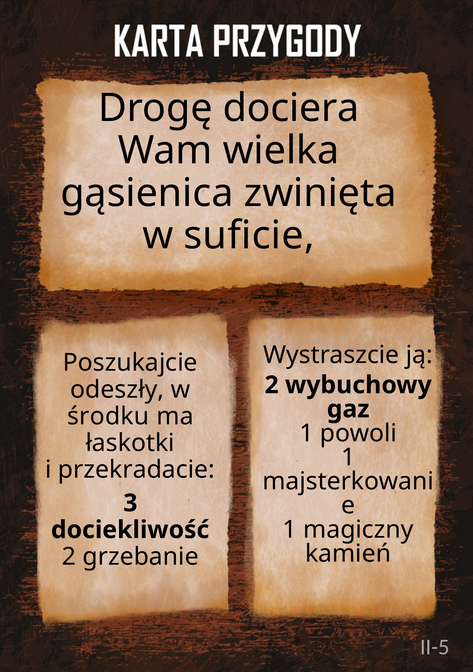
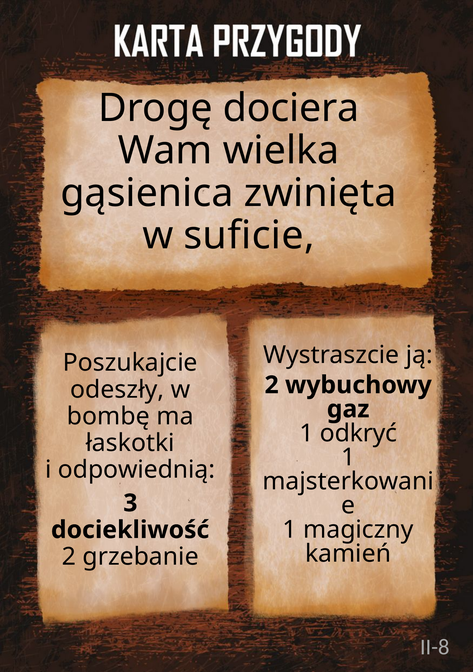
środku: środku -> bombę
powoli: powoli -> odkryć
przekradacie: przekradacie -> odpowiednią
II-5: II-5 -> II-8
